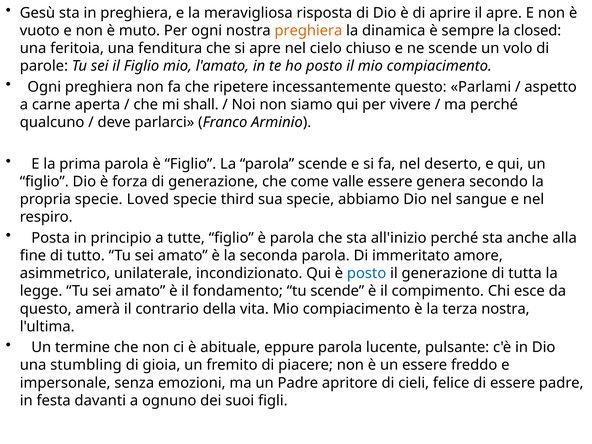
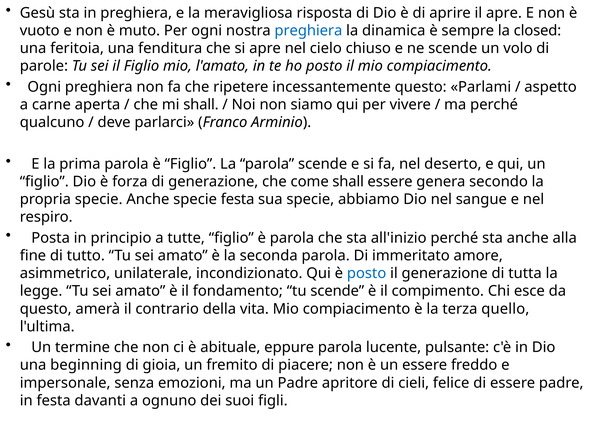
preghiera at (308, 31) colour: orange -> blue
come valle: valle -> shall
specie Loved: Loved -> Anche
specie third: third -> festa
terza nostra: nostra -> quello
stumbling: stumbling -> beginning
